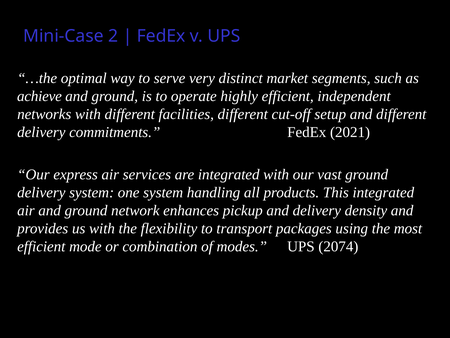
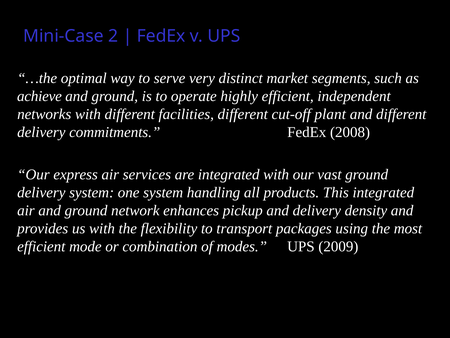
setup: setup -> plant
2021: 2021 -> 2008
2074: 2074 -> 2009
